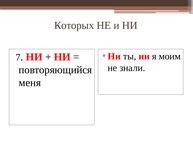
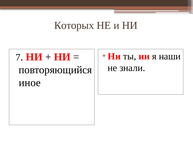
моим: моим -> наши
меня: меня -> иное
